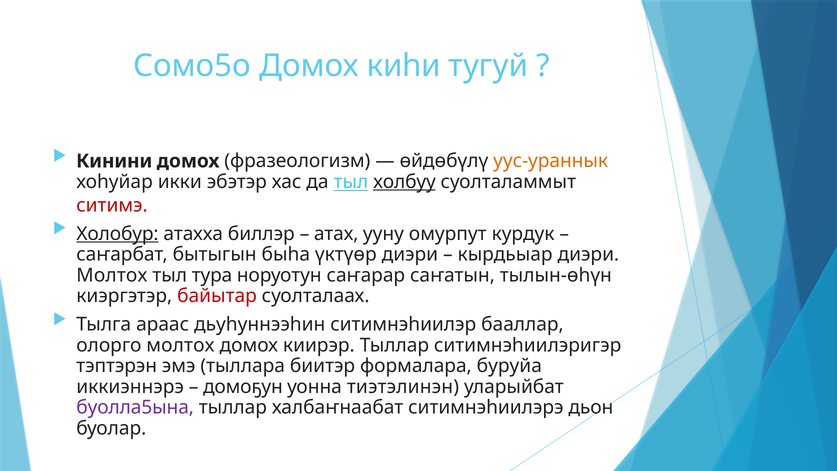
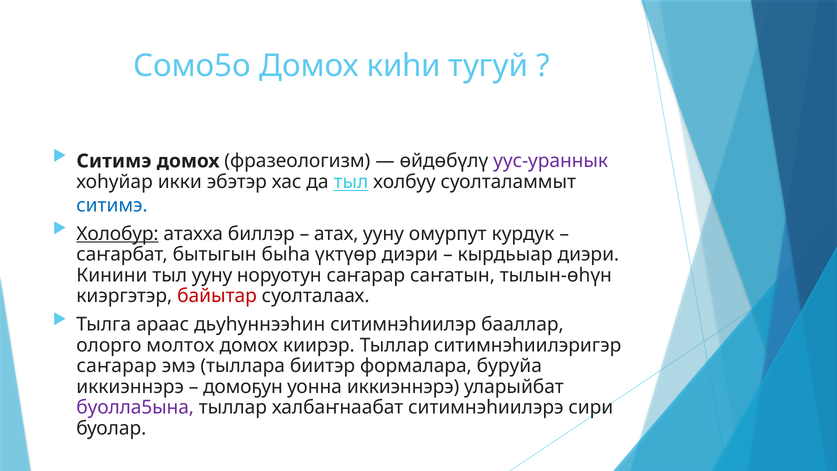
Кинини at (114, 161): Кинини -> Ситимэ
уус-ураннык colour: orange -> purple
холбуу underline: present -> none
ситимэ at (112, 205) colour: red -> blue
Молтох at (112, 275): Молтох -> Кинини
тыл тура: тура -> ууну
тэптэрэн at (117, 366): тэптэрэн -> саҥарар
уонна тиэтэлинэн: тиэтэлинэн -> иккиэннэрэ
дьон: дьон -> сири
